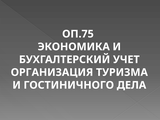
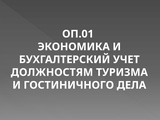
ОП.75: ОП.75 -> ОП.01
ОРГАНИЗАЦИЯ: ОРГАНИЗАЦИЯ -> ДОЛЖНОСТЯМ
